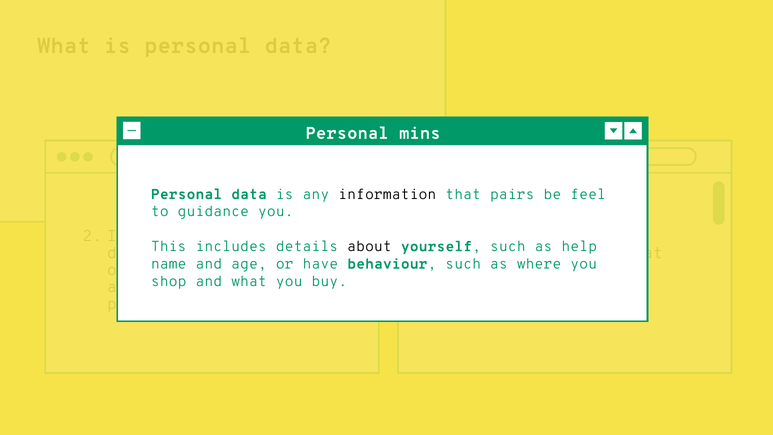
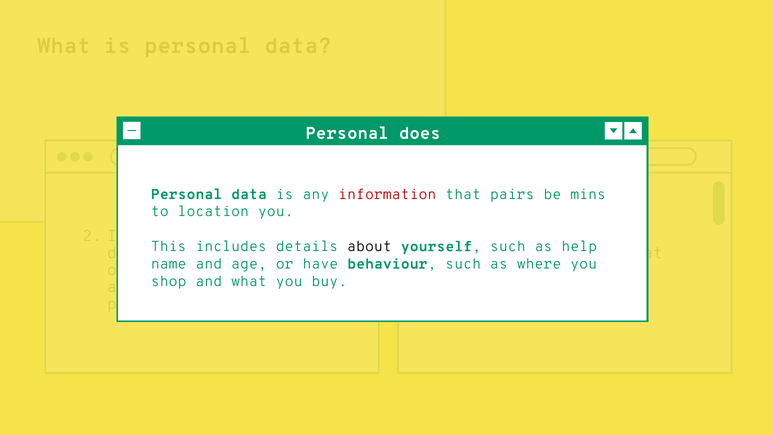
mins: mins -> does
information colour: black -> red
feel: feel -> mins
guidance: guidance -> location
